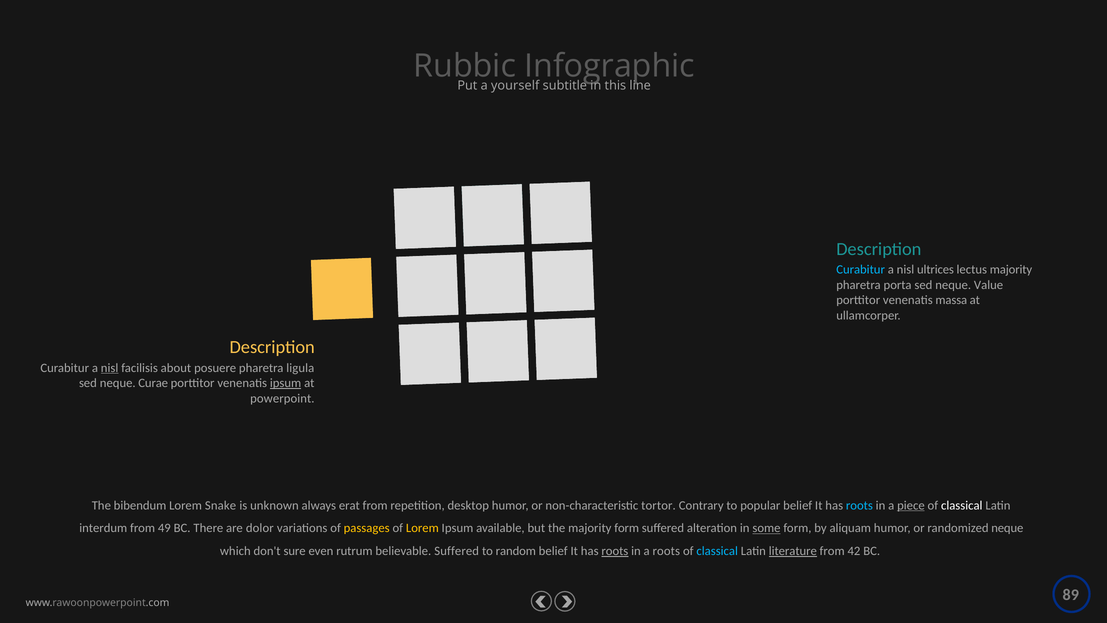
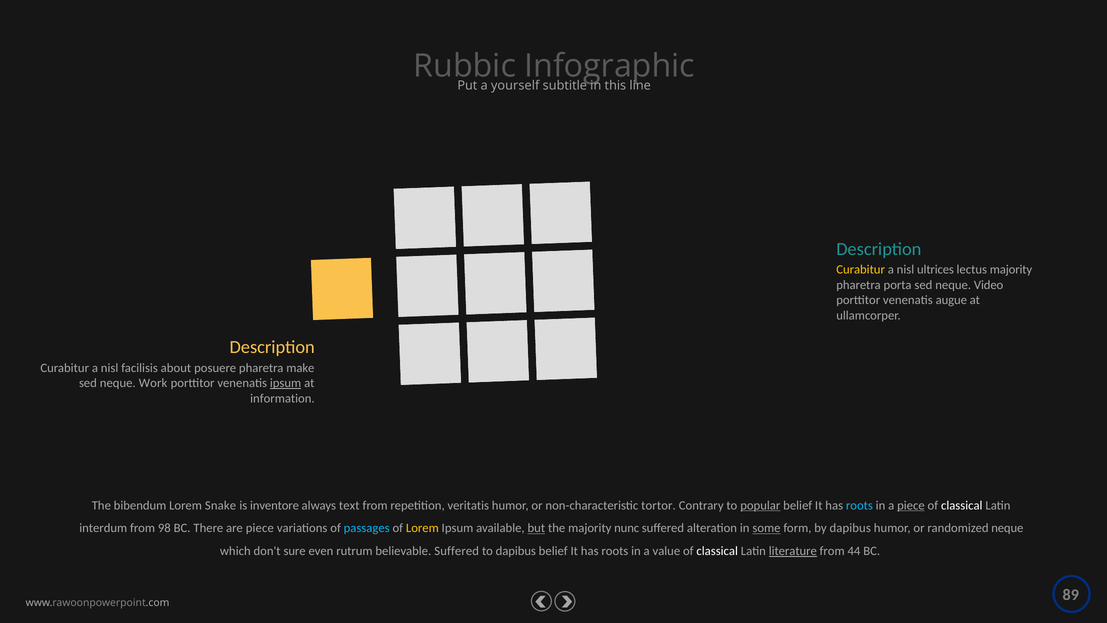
Curabitur at (861, 270) colour: light blue -> yellow
Value: Value -> Video
massa: massa -> augue
nisl at (110, 368) underline: present -> none
ligula: ligula -> make
Curae: Curae -> Work
powerpoint: powerpoint -> information
unknown: unknown -> inventore
erat: erat -> text
desktop: desktop -> veritatis
popular underline: none -> present
49: 49 -> 98
are dolor: dolor -> piece
passages colour: yellow -> light blue
but underline: none -> present
majority form: form -> nunc
by aliquam: aliquam -> dapibus
to random: random -> dapibus
roots at (615, 551) underline: present -> none
a roots: roots -> value
classical at (717, 551) colour: light blue -> white
42: 42 -> 44
